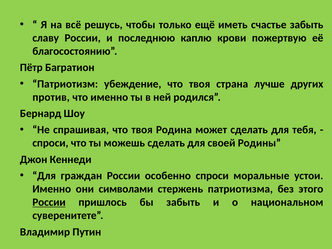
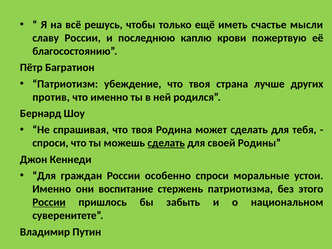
счастье забыть: забыть -> мысли
сделать at (166, 143) underline: none -> present
символами: символами -> воспитание
